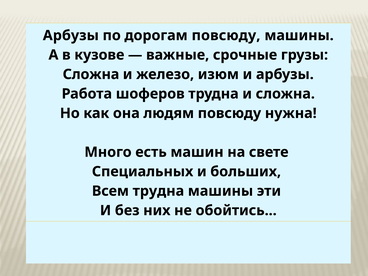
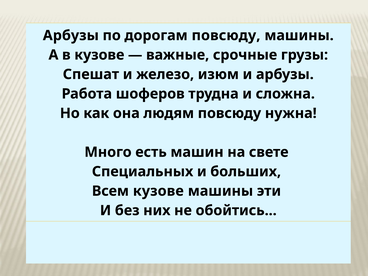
Сложна at (91, 74): Сложна -> Спешат
Всем трудна: трудна -> кузове
